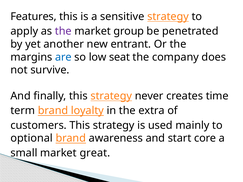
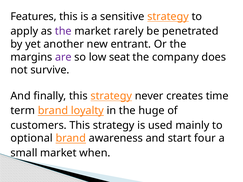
group: group -> rarely
are colour: blue -> purple
extra: extra -> huge
core: core -> four
great: great -> when
